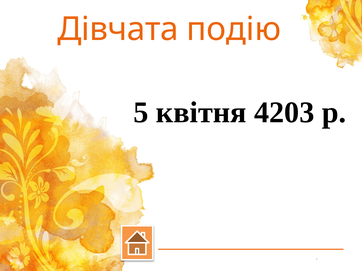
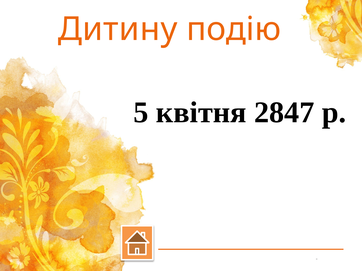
Дівчата: Дівчата -> Дитину
4203: 4203 -> 2847
